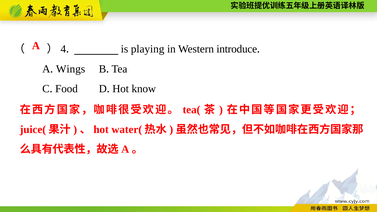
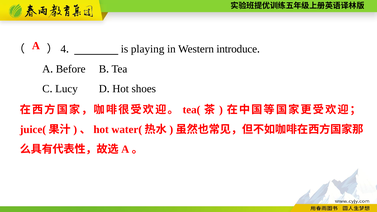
Wings: Wings -> Before
Food: Food -> Lucy
know: know -> shoes
